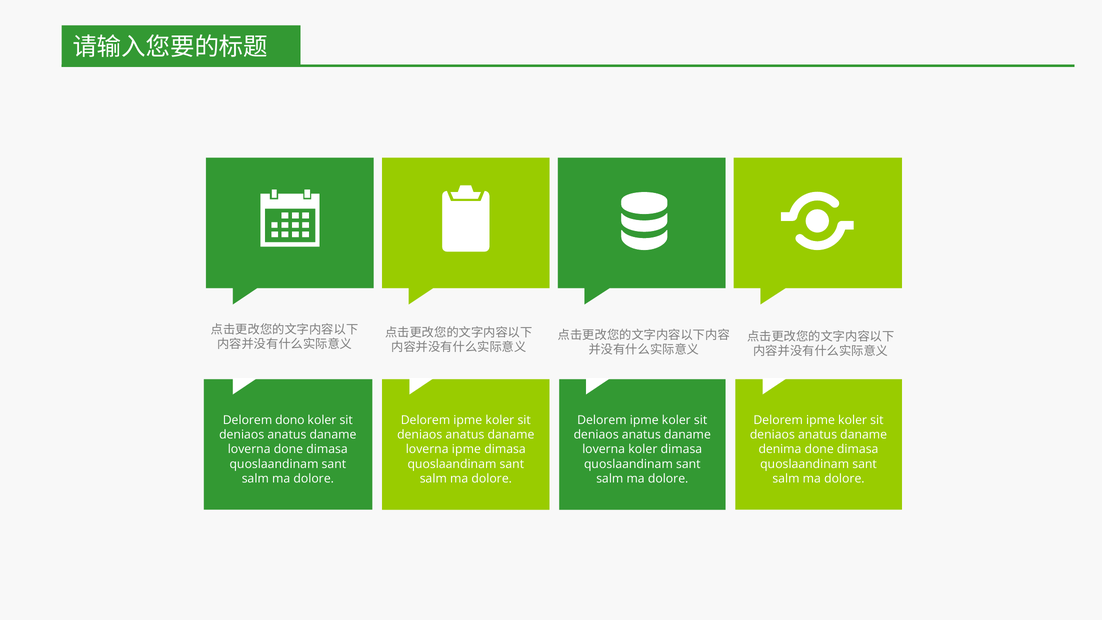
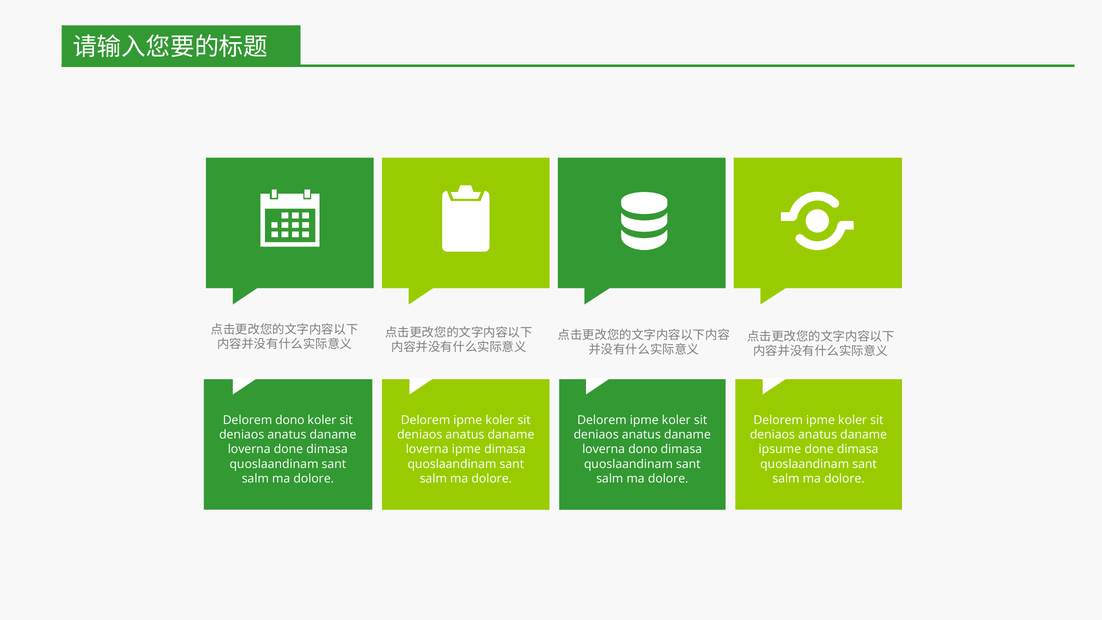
loverna koler: koler -> dono
denima: denima -> ipsume
